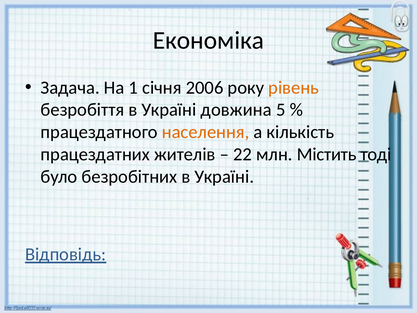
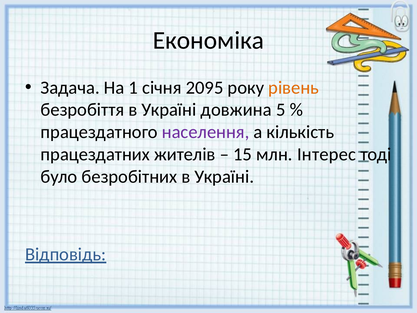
2006: 2006 -> 2095
населення colour: orange -> purple
22: 22 -> 15
Містить: Містить -> Інтерес
